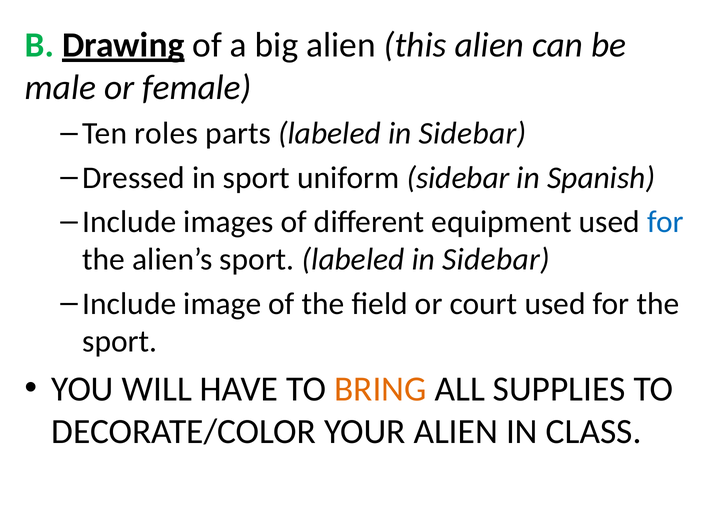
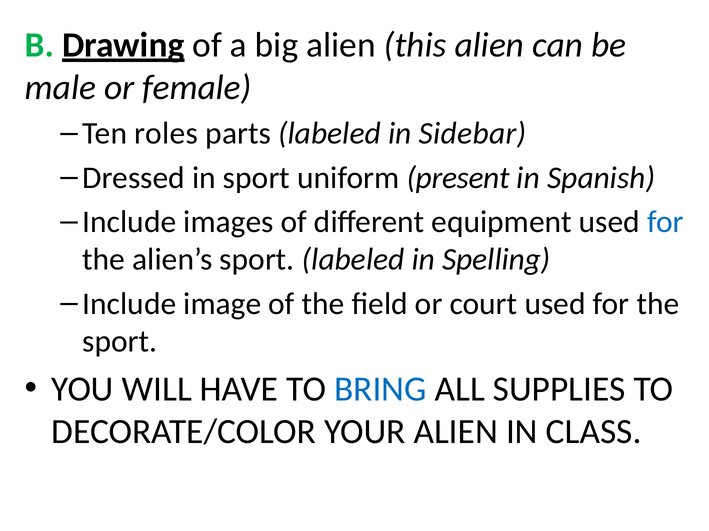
uniform sidebar: sidebar -> present
sport labeled in Sidebar: Sidebar -> Spelling
BRING colour: orange -> blue
